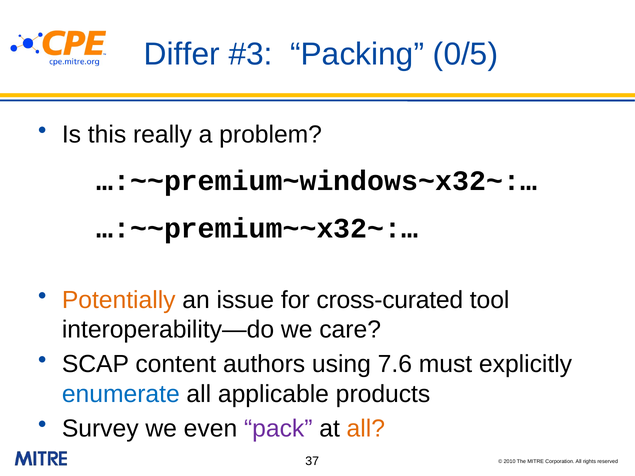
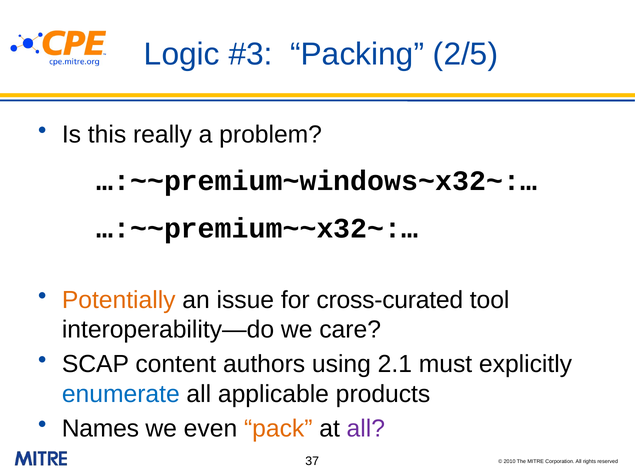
Differ: Differ -> Logic
0/5: 0/5 -> 2/5
7.6: 7.6 -> 2.1
Survey: Survey -> Names
pack colour: purple -> orange
all at (366, 429) colour: orange -> purple
